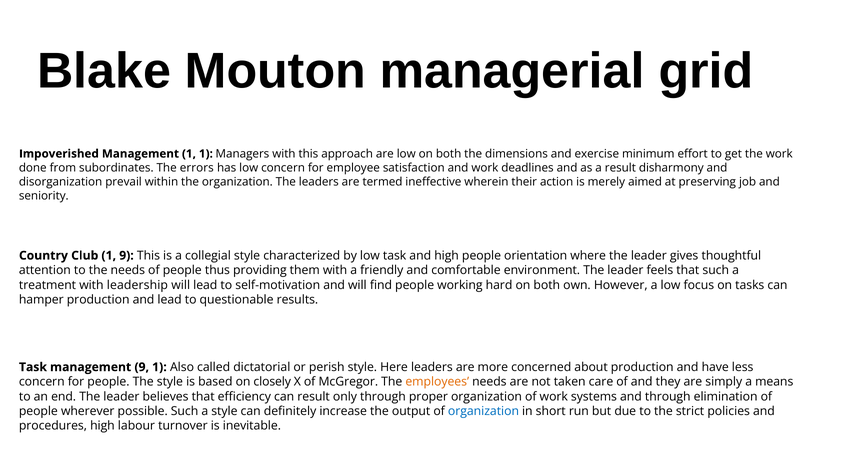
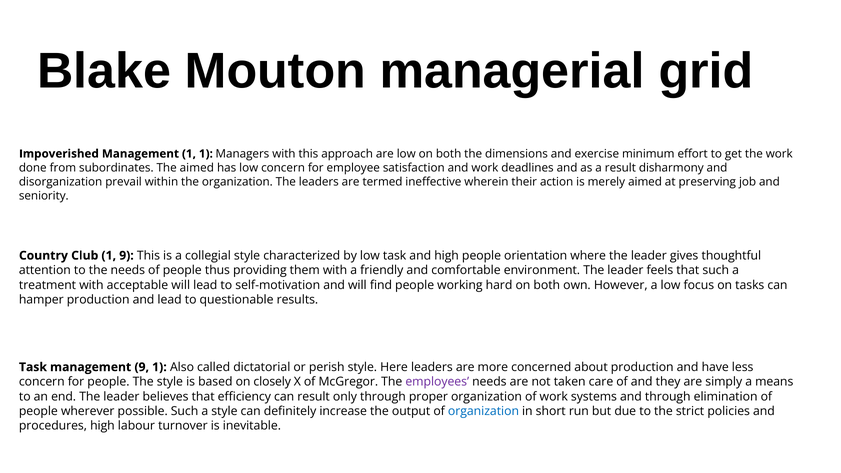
The errors: errors -> aimed
leadership: leadership -> acceptable
employees colour: orange -> purple
